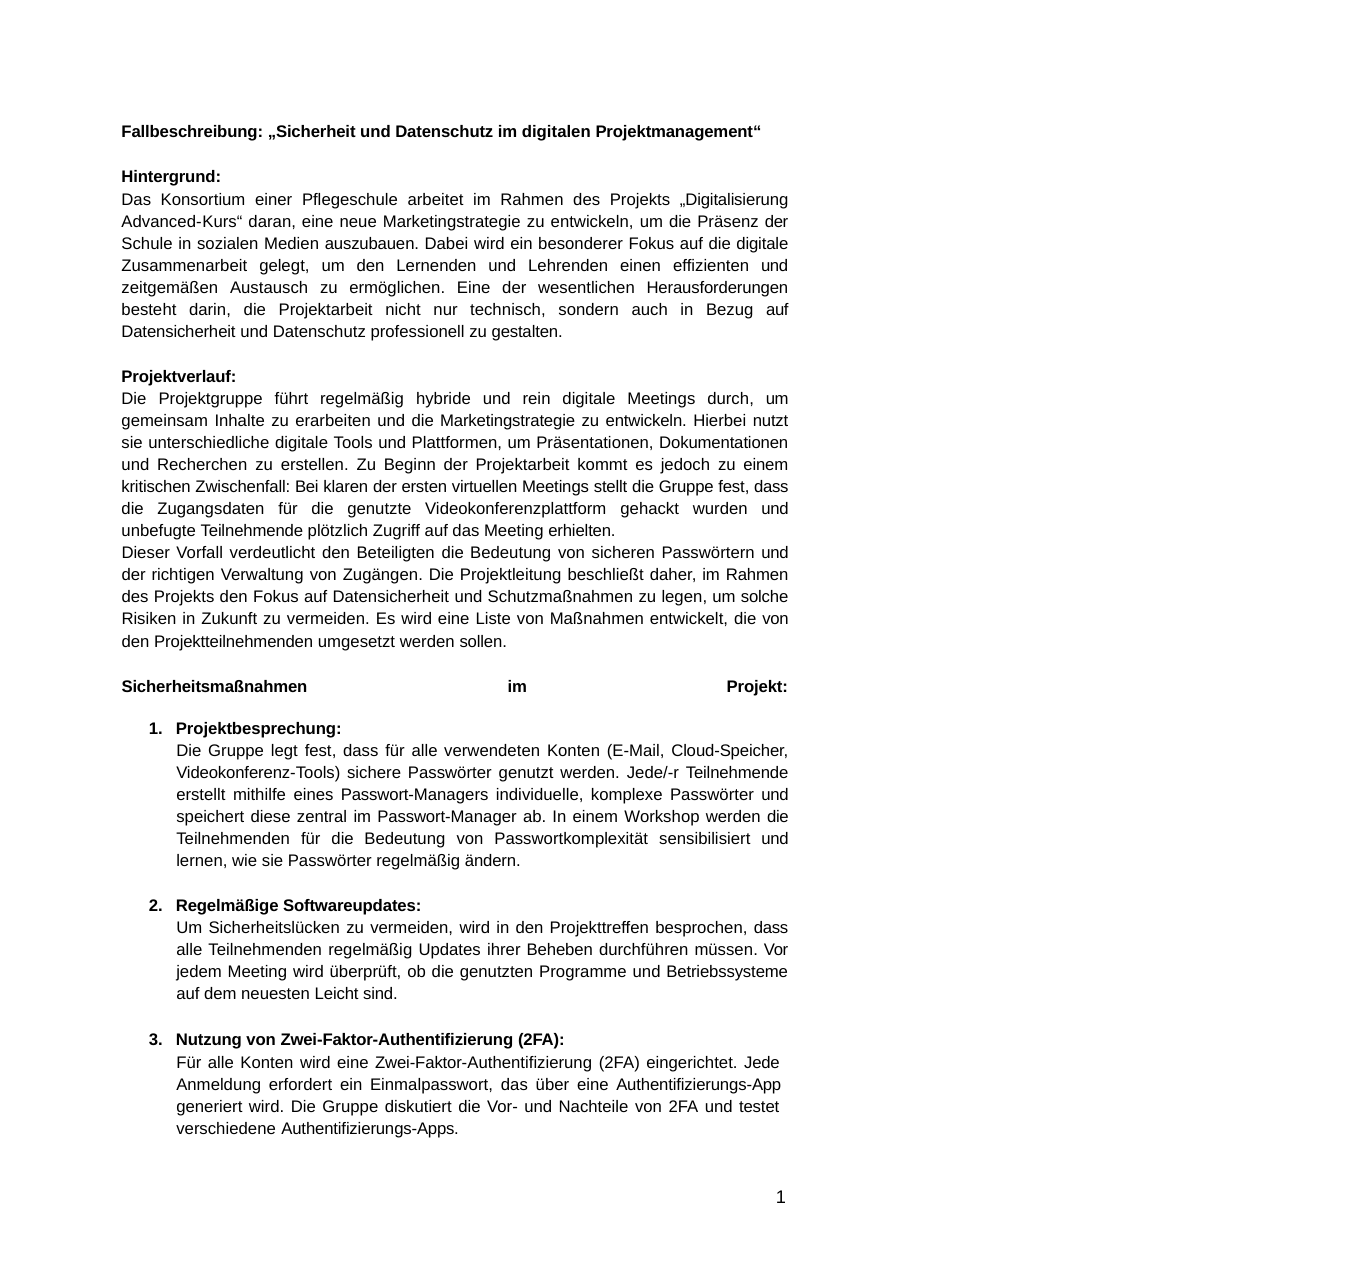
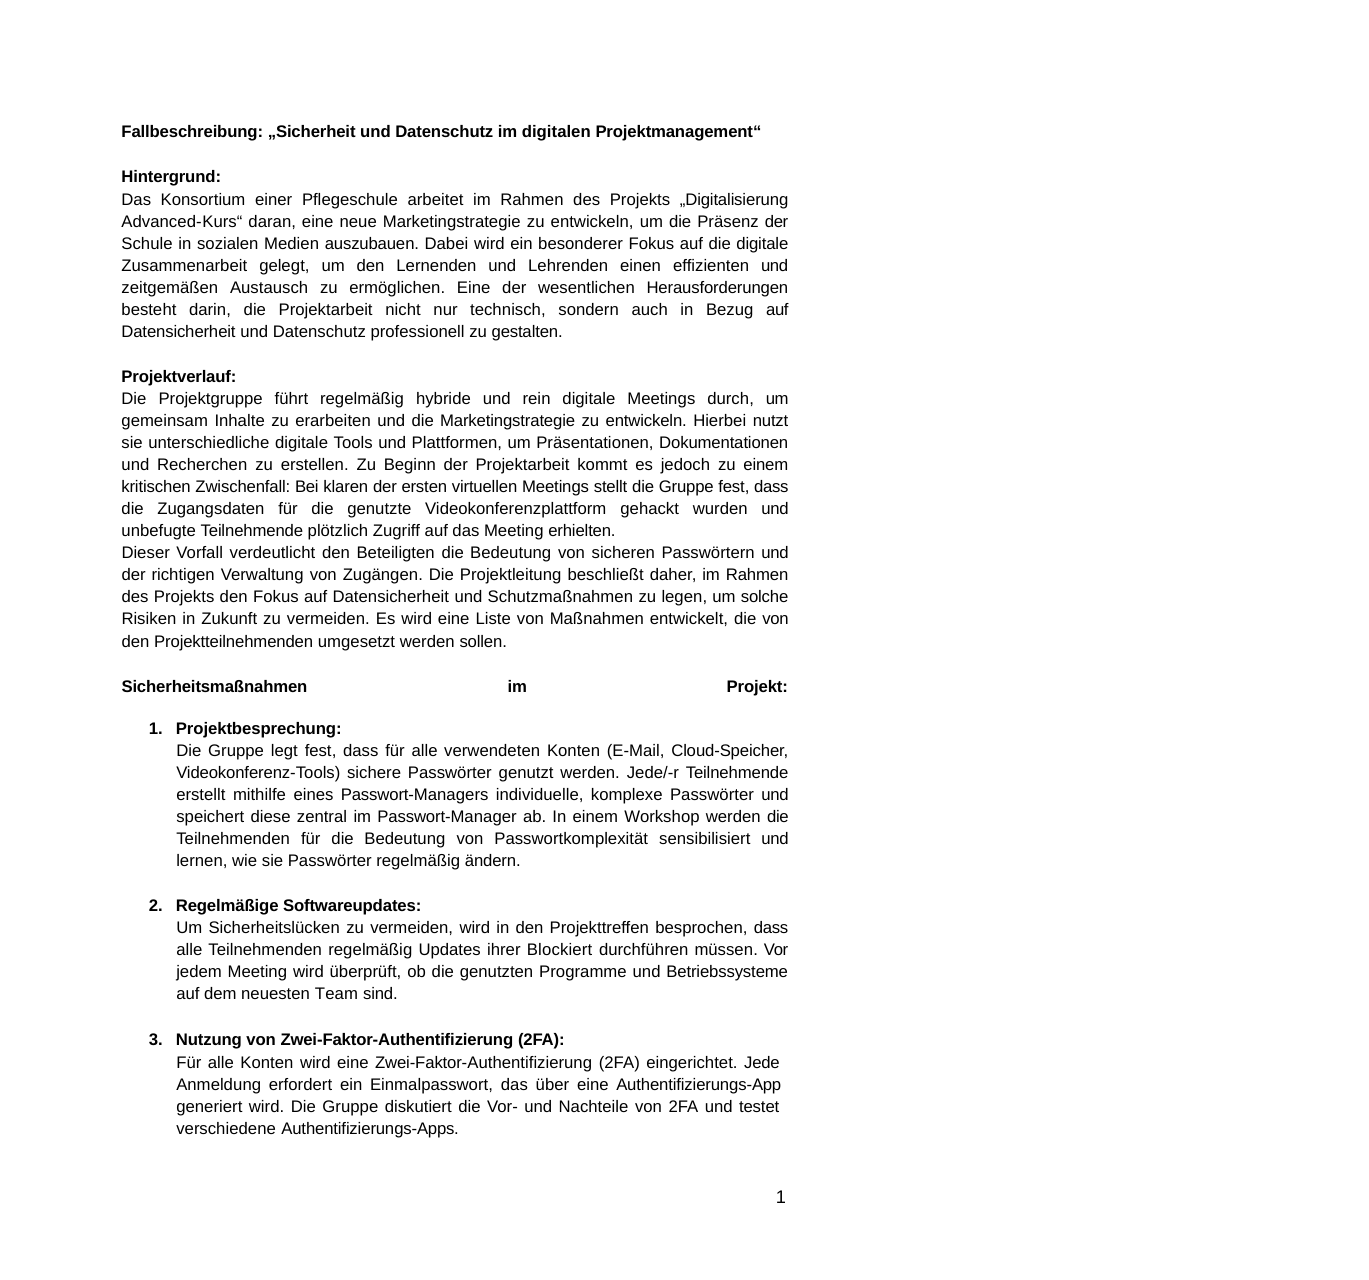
Beheben: Beheben -> Blockiert
Leicht: Leicht -> Team
